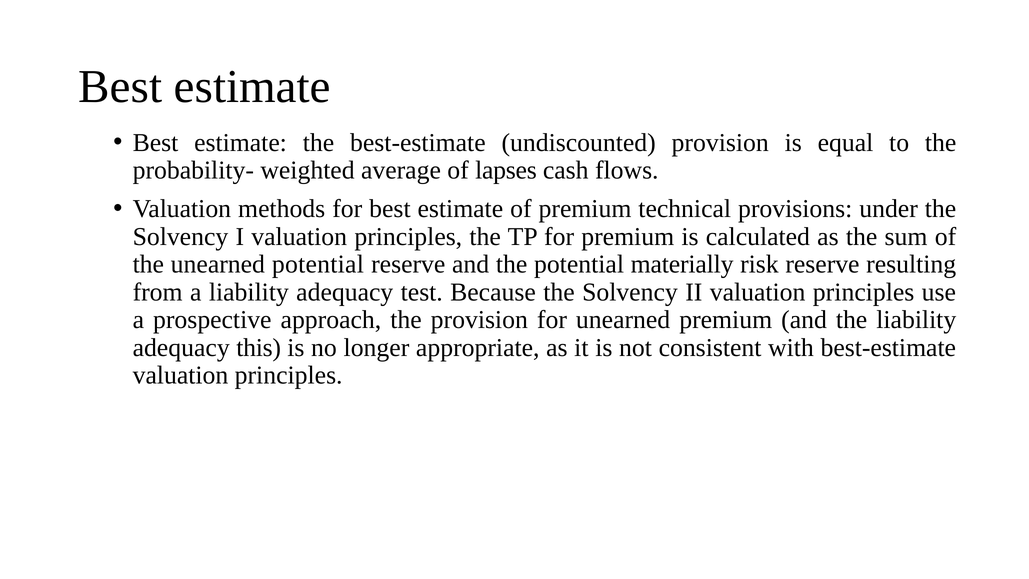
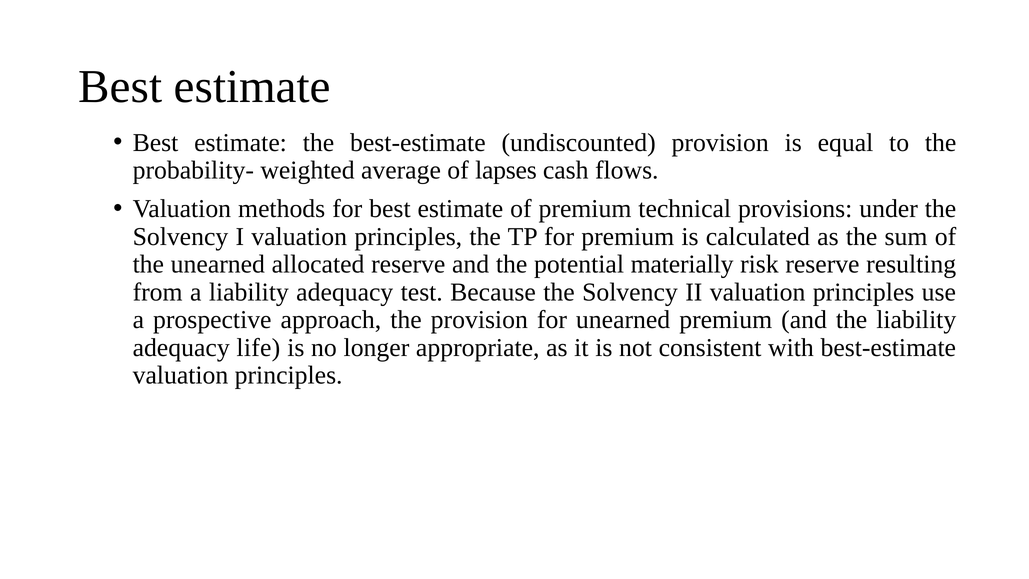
unearned potential: potential -> allocated
this: this -> life
